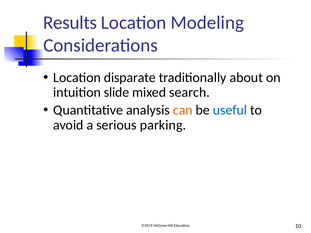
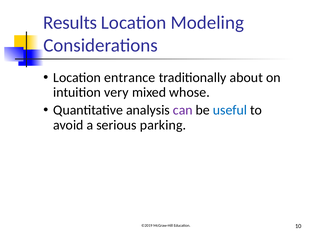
disparate: disparate -> entrance
slide: slide -> very
search: search -> whose
can colour: orange -> purple
